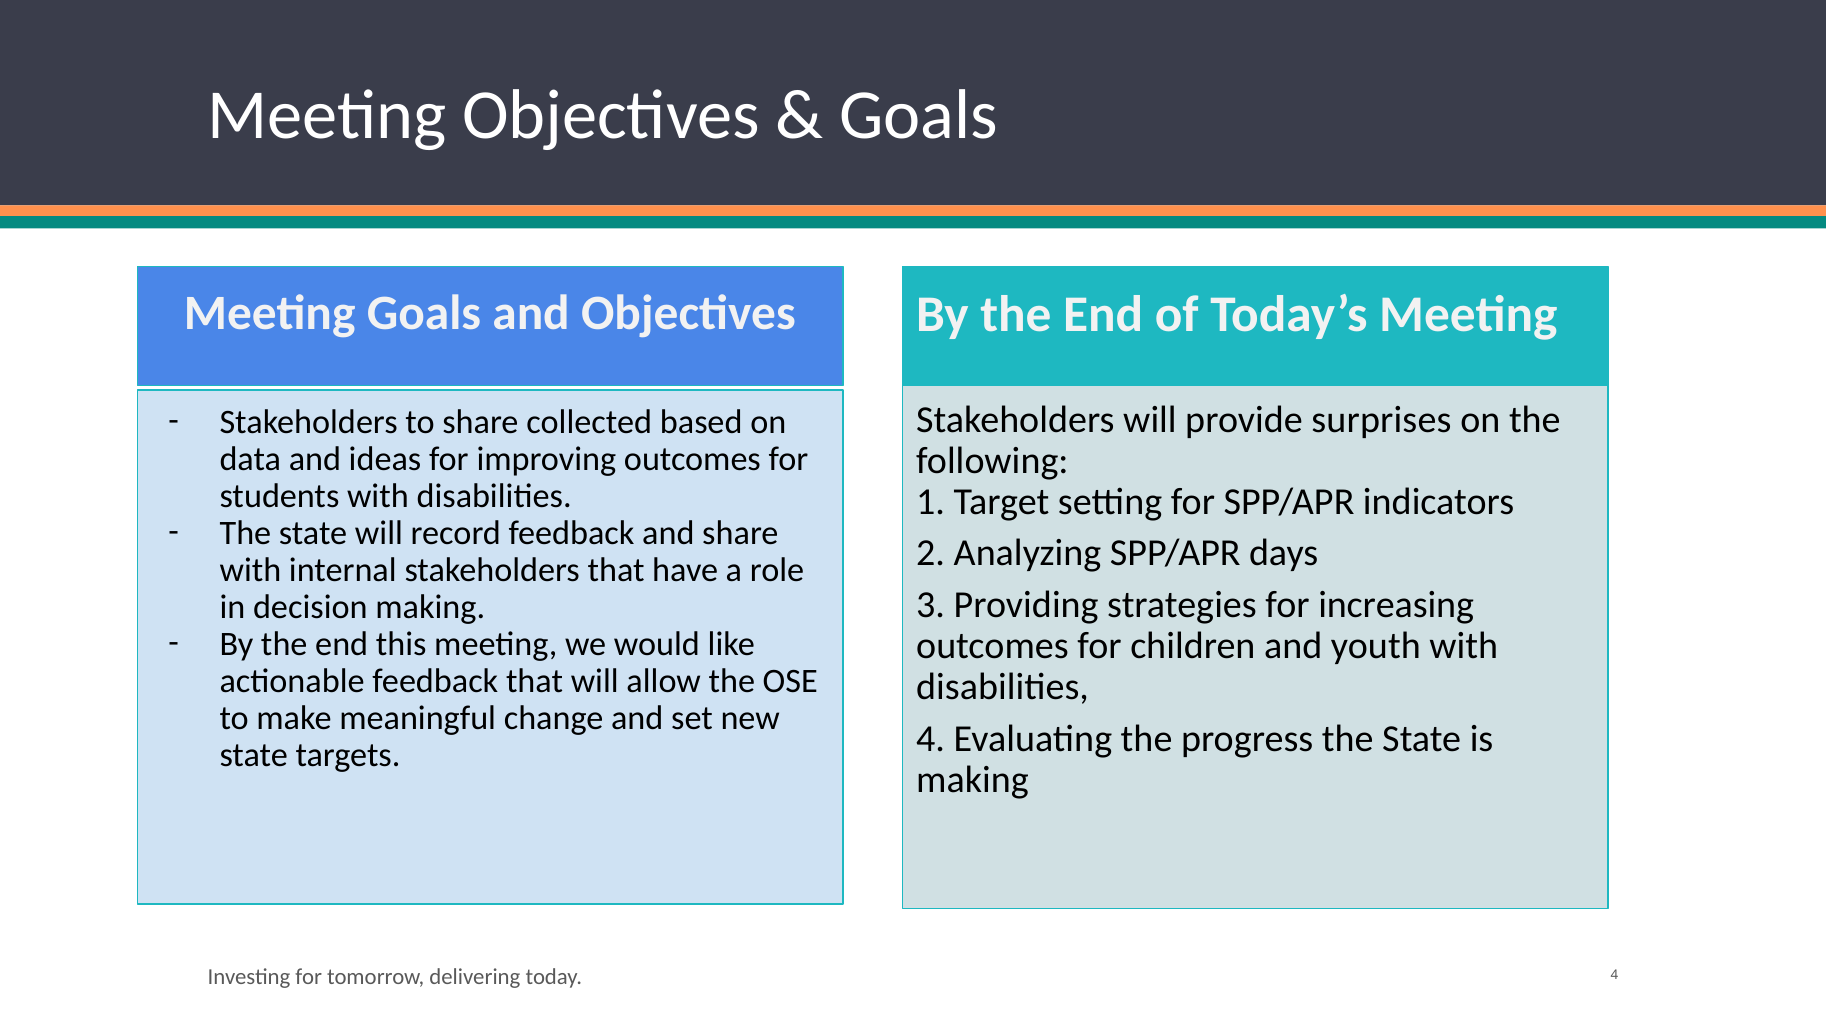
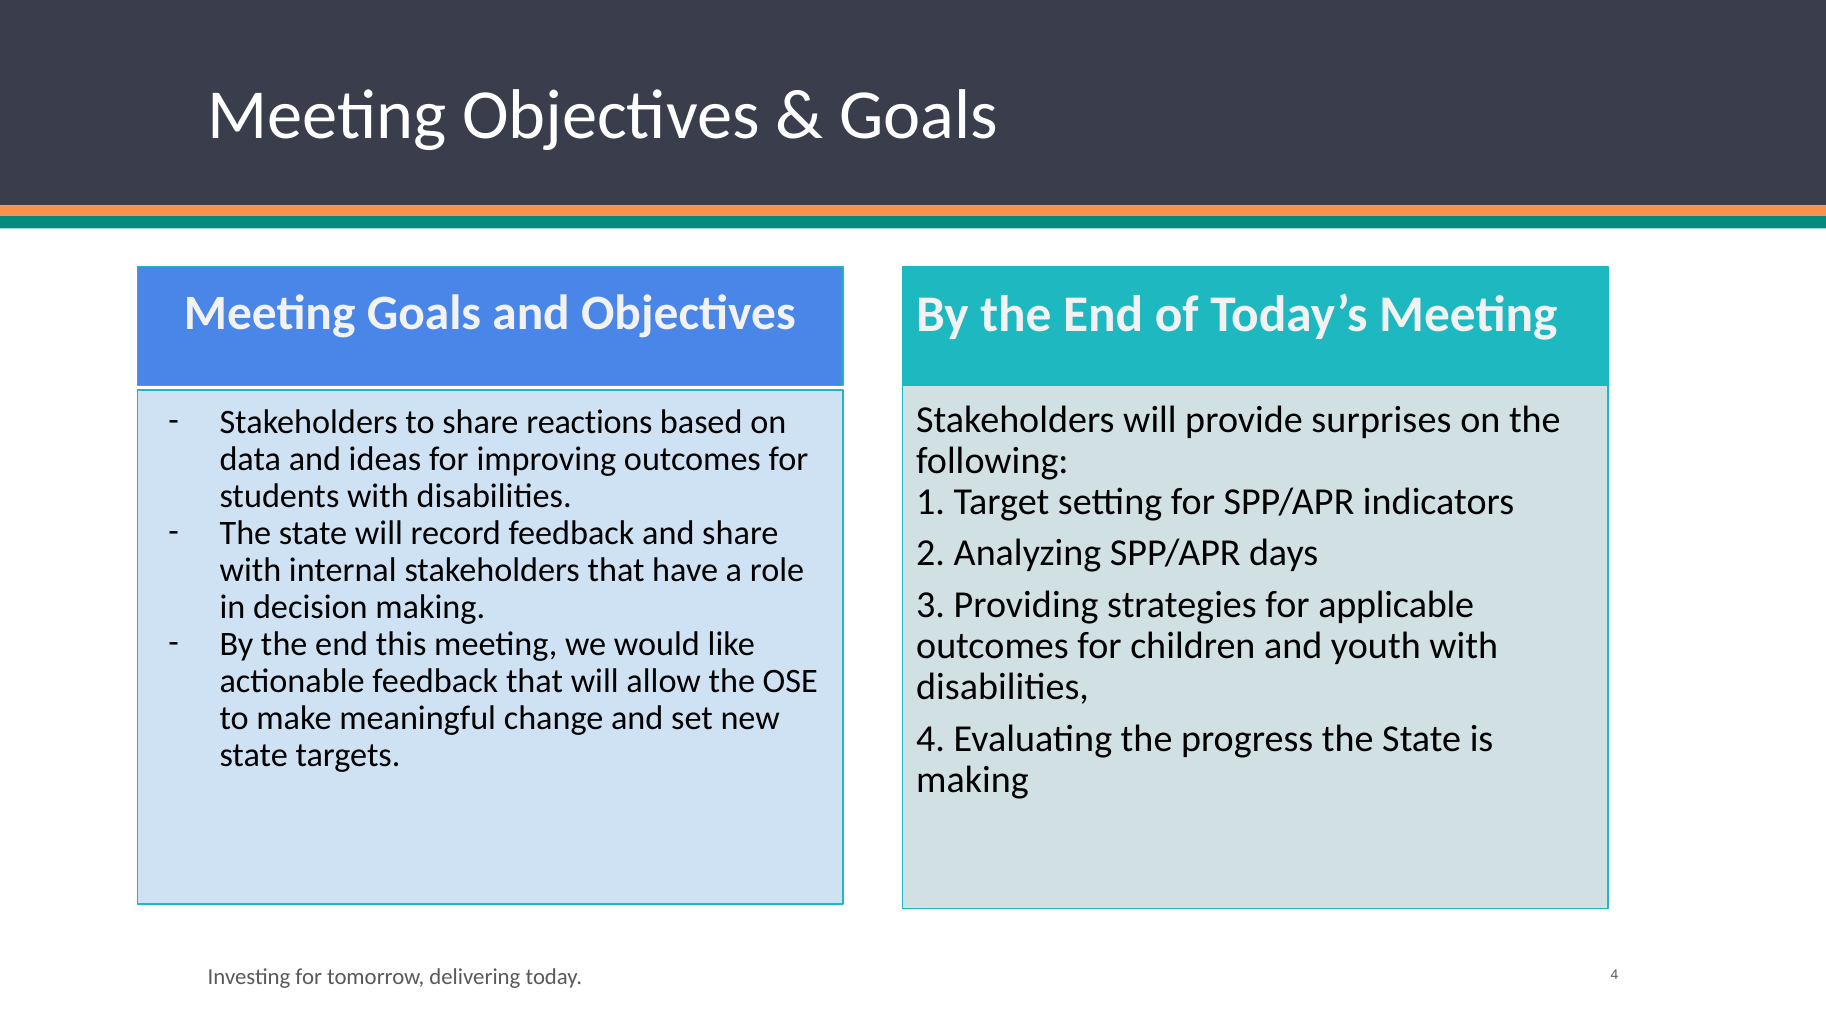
collected: collected -> reactions
increasing: increasing -> applicable
